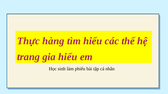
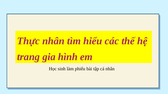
Thực hàng: hàng -> nhân
gia hiểu: hiểu -> hình
